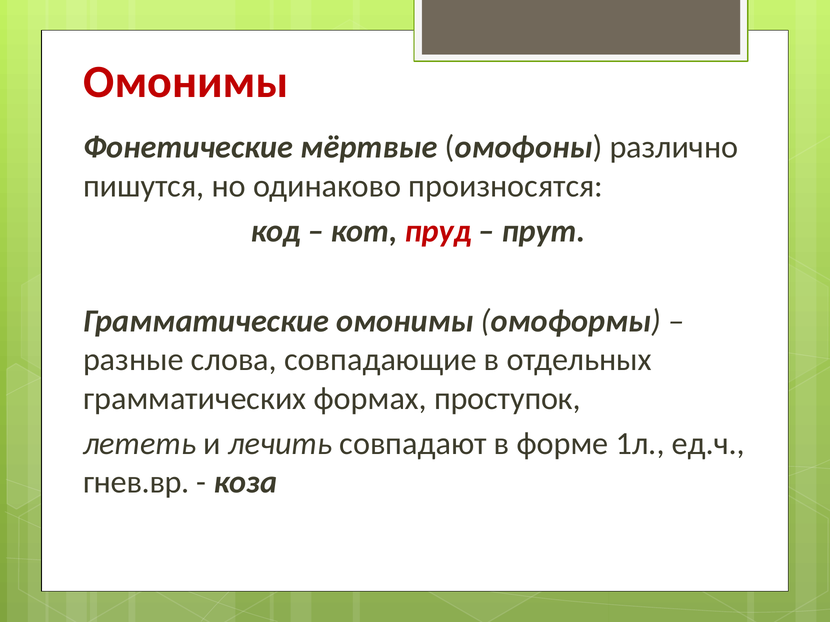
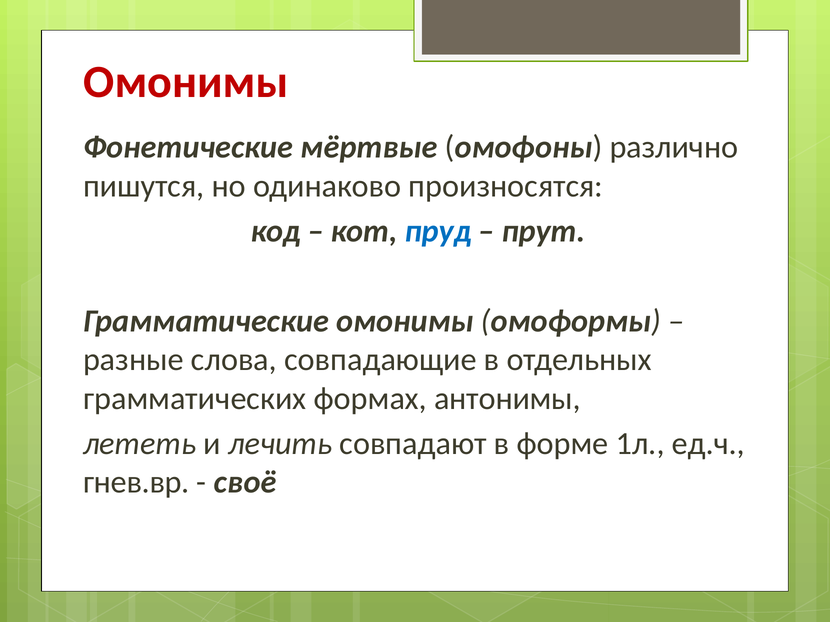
пруд colour: red -> blue
проступок: проступок -> антонимы
коза: коза -> своё
